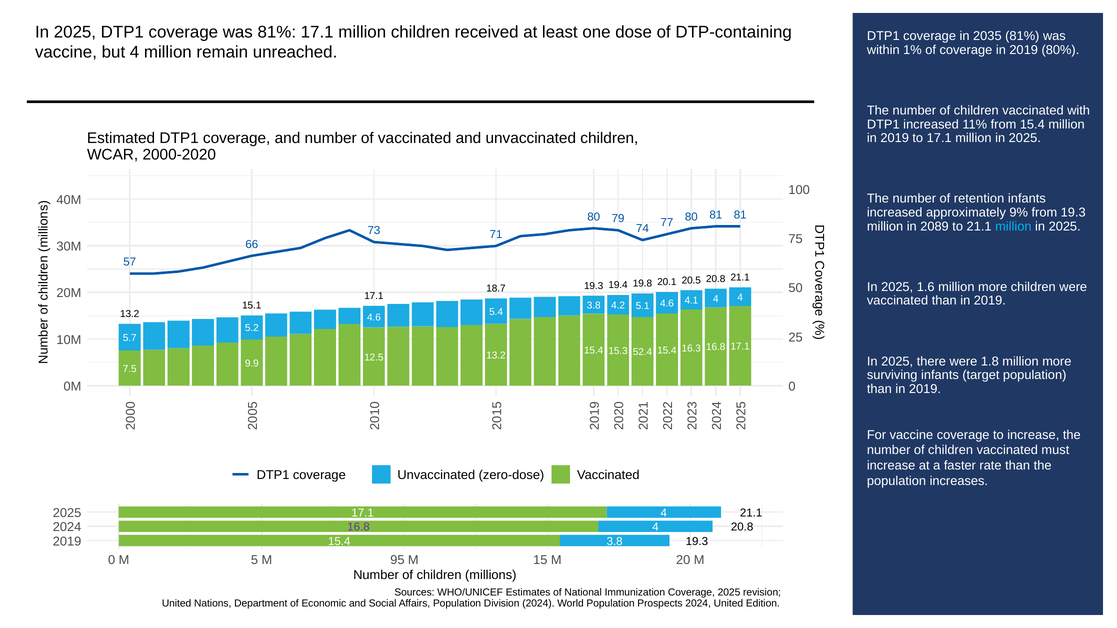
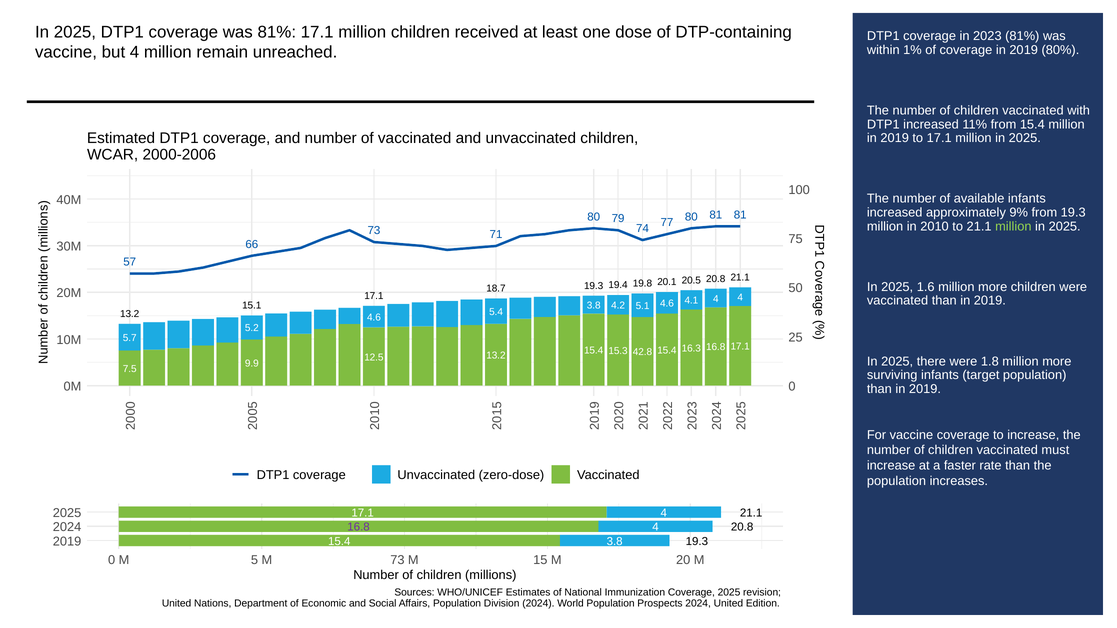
2035: 2035 -> 2023
2000-2020: 2000-2020 -> 2000-2006
retention: retention -> available
2089: 2089 -> 2010
million at (1013, 226) colour: light blue -> light green
52.4: 52.4 -> 42.8
M 95: 95 -> 73
